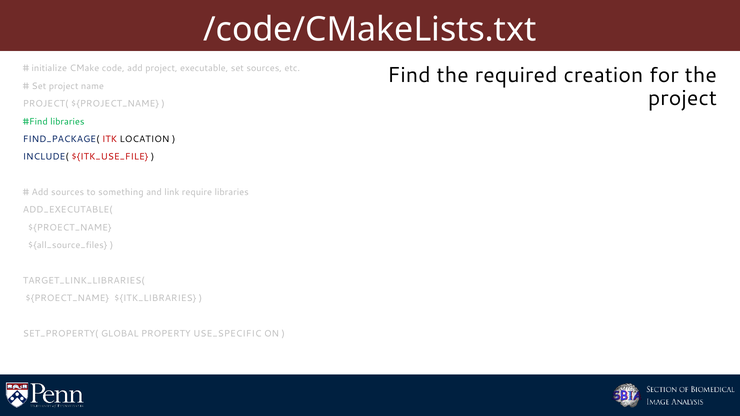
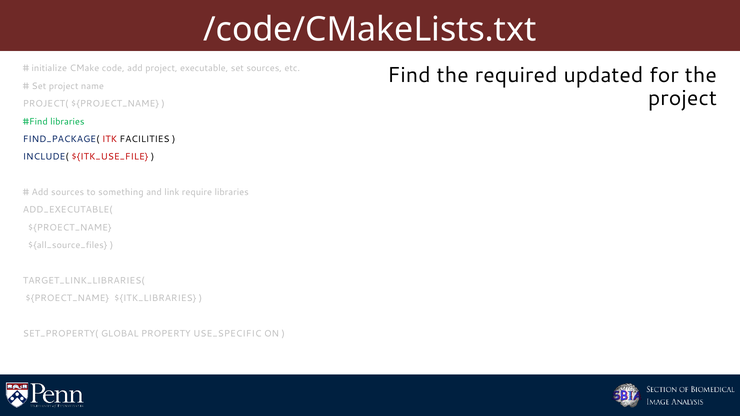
creation: creation -> updated
LOCATION: LOCATION -> FACILITIES
